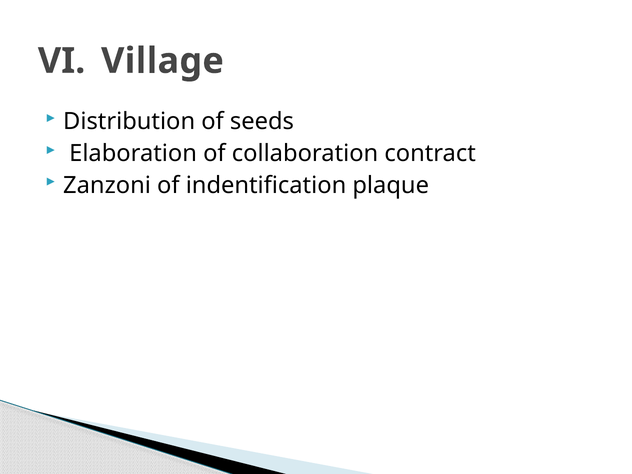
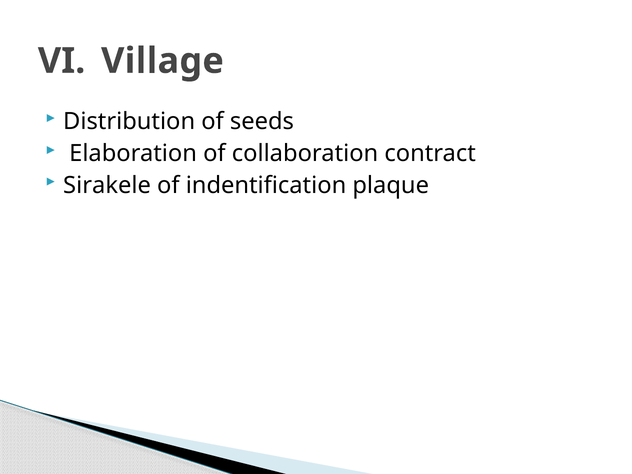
Zanzoni: Zanzoni -> Sirakele
